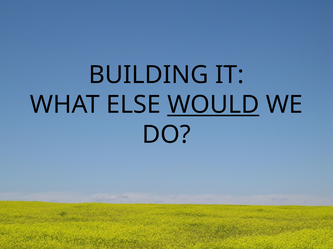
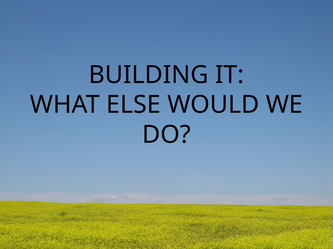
WOULD underline: present -> none
